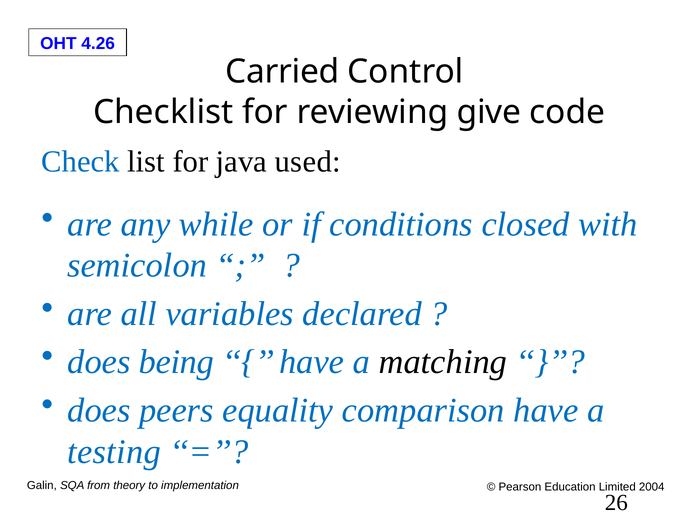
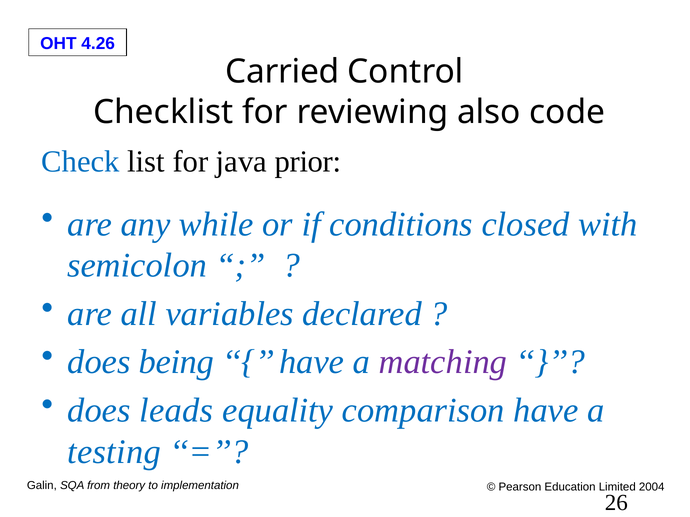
give: give -> also
used: used -> prior
matching colour: black -> purple
peers: peers -> leads
